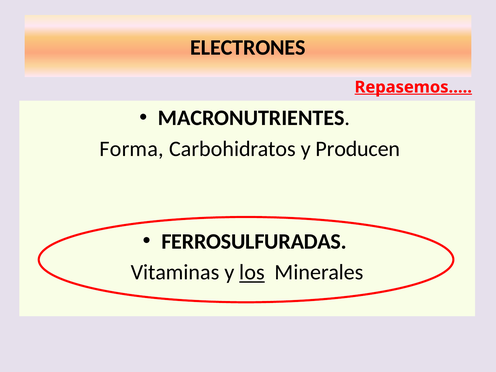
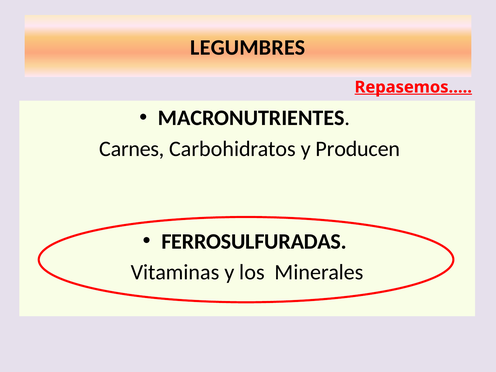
ELECTRONES: ELECTRONES -> LEGUMBRES
Forma: Forma -> Carnes
los underline: present -> none
